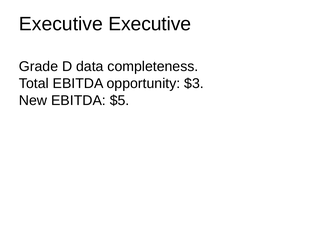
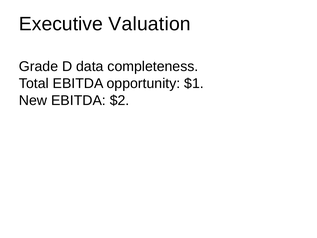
Executive Executive: Executive -> Valuation
$3: $3 -> $1
$5: $5 -> $2
